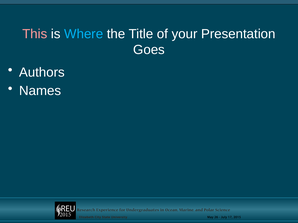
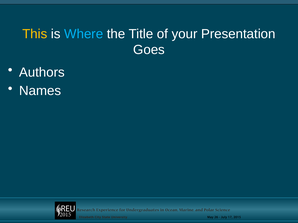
This colour: pink -> yellow
